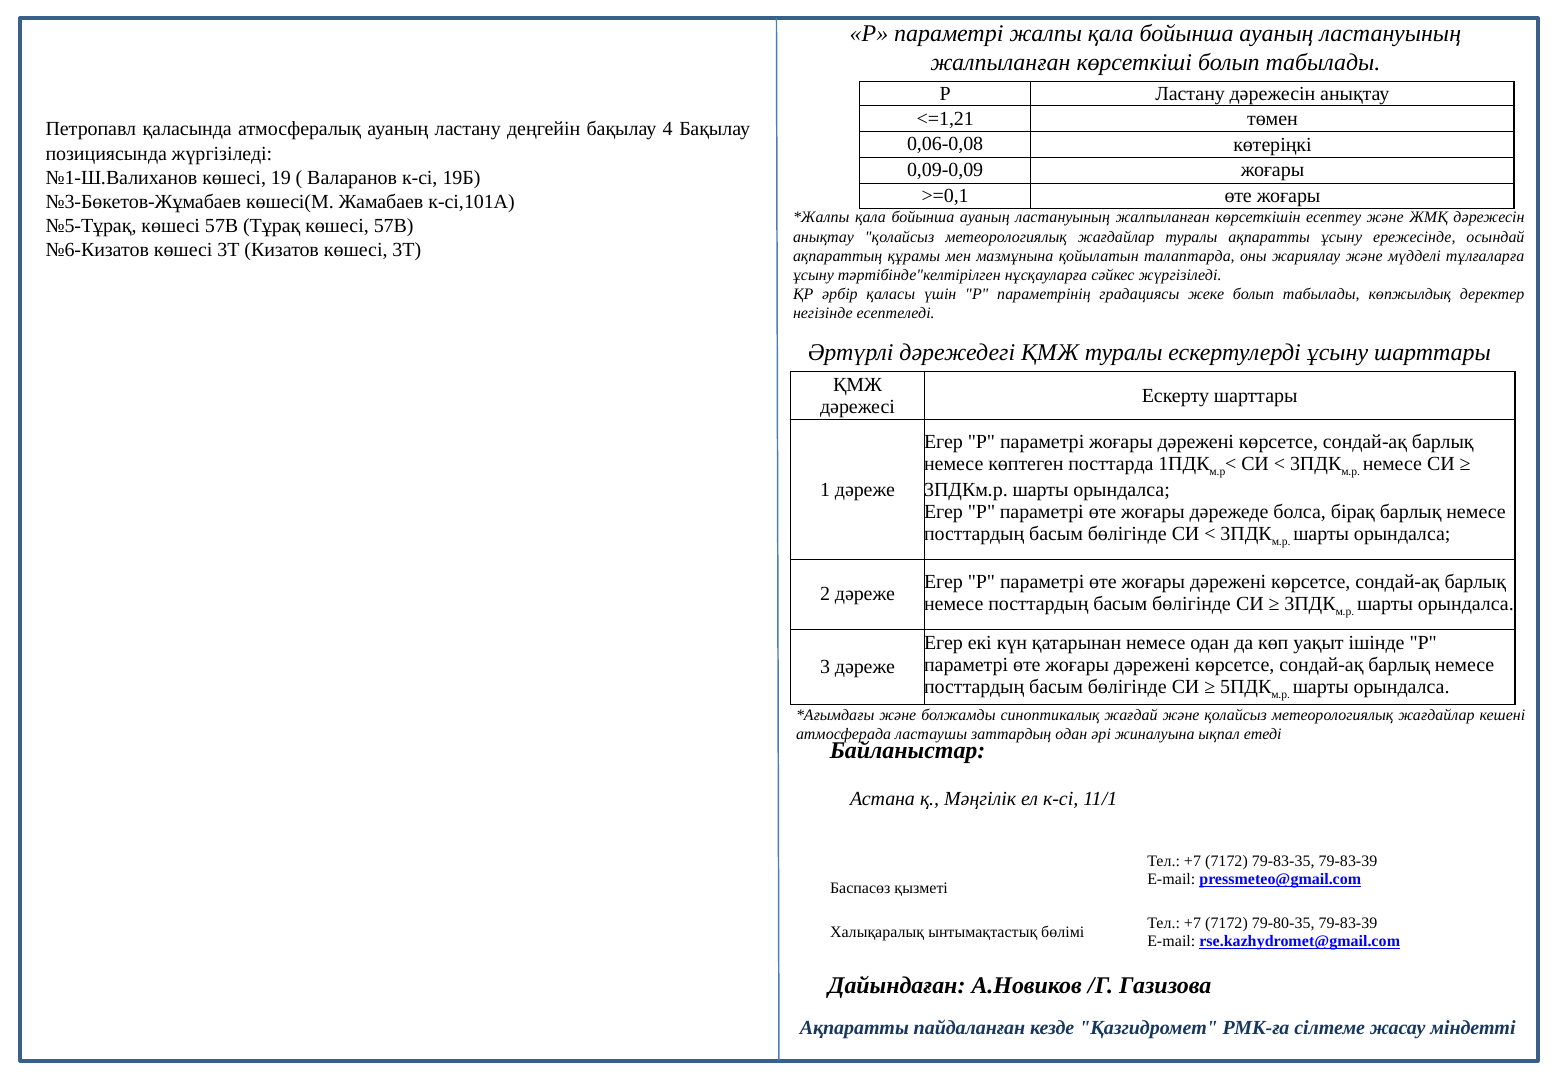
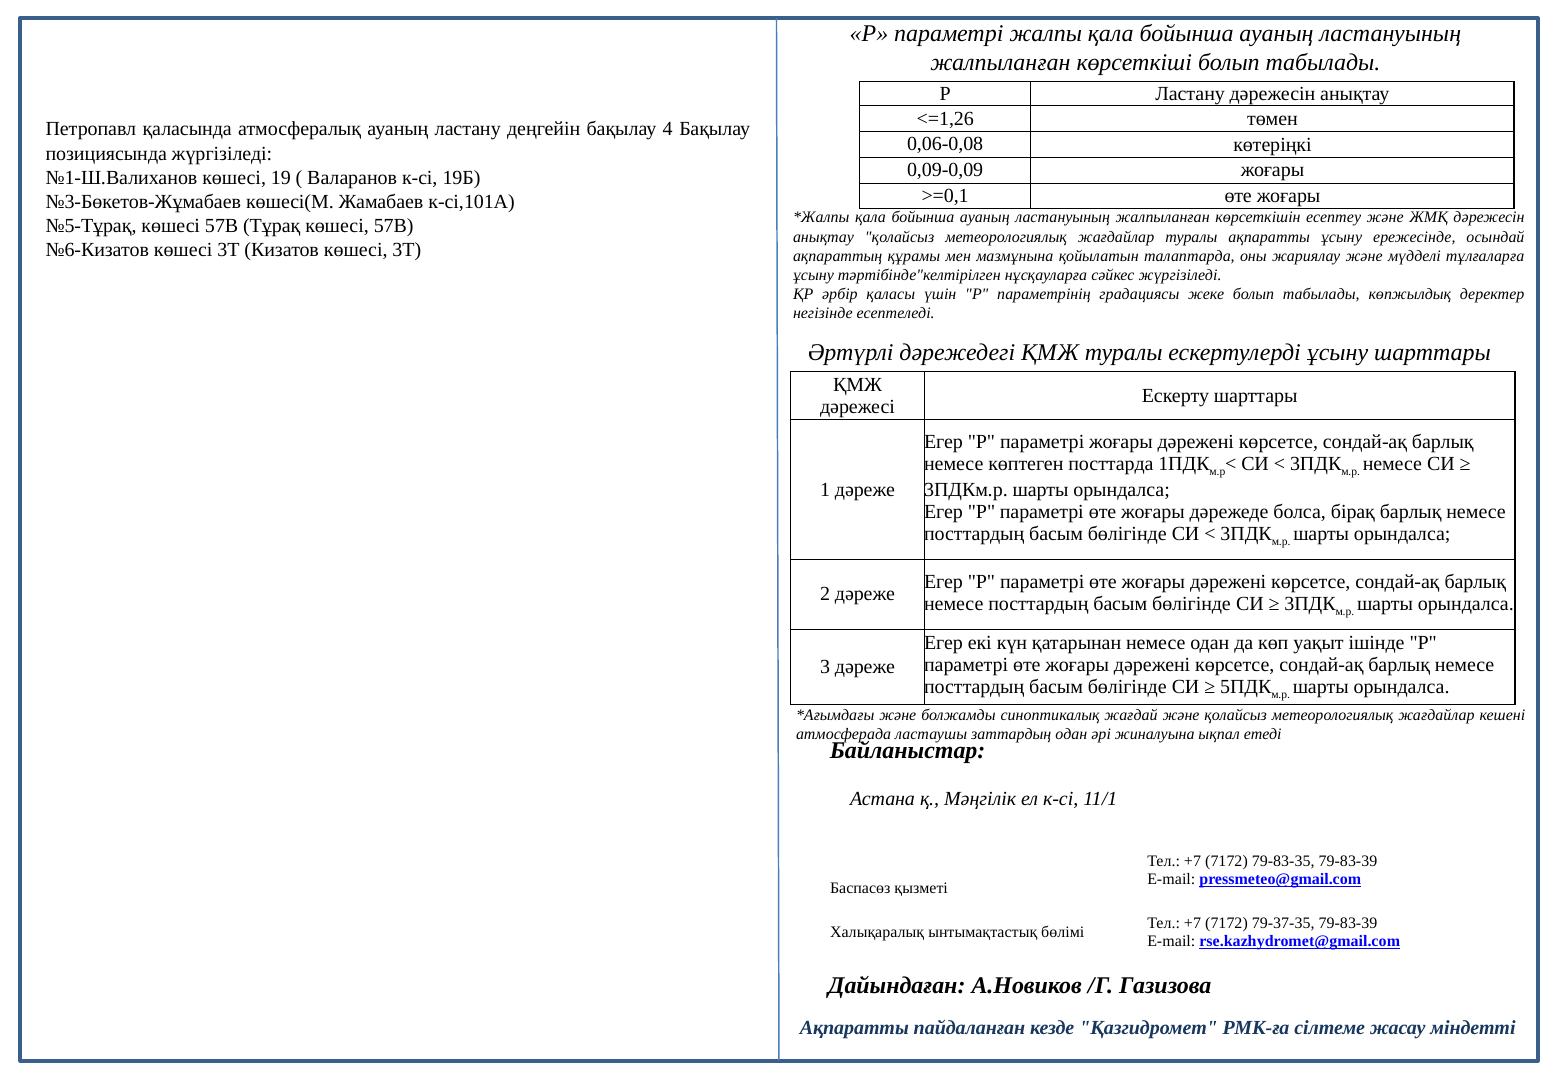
<=1,21: <=1,21 -> <=1,26
79-80-35: 79-80-35 -> 79-37-35
